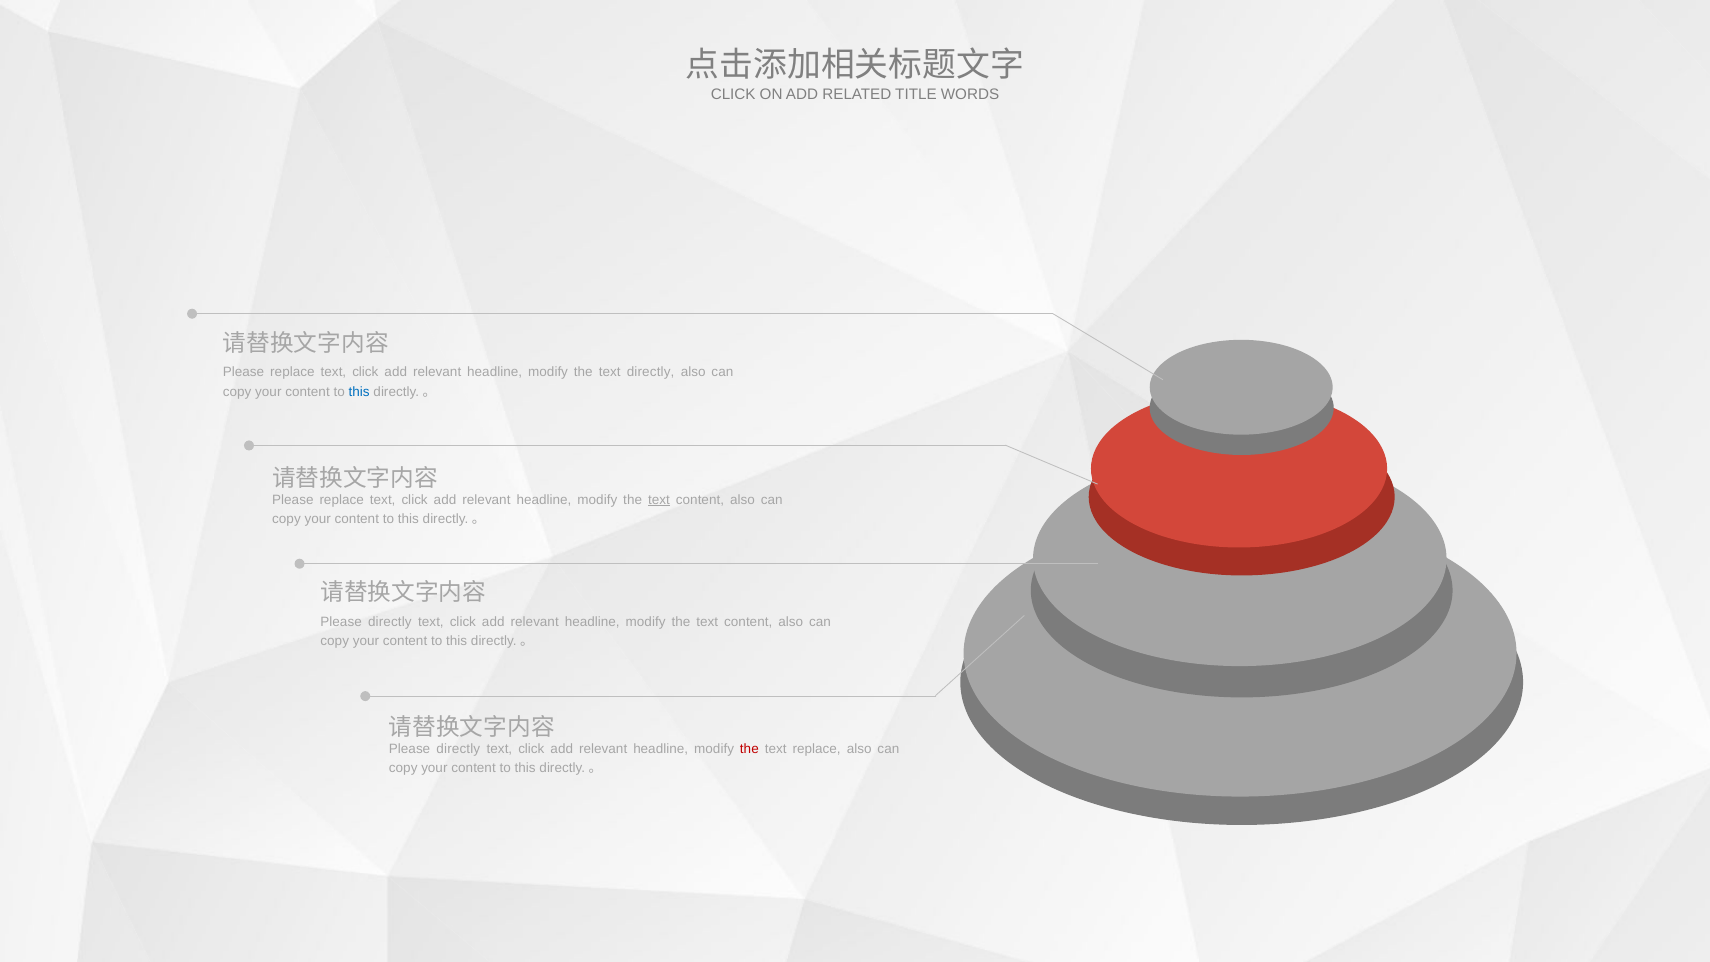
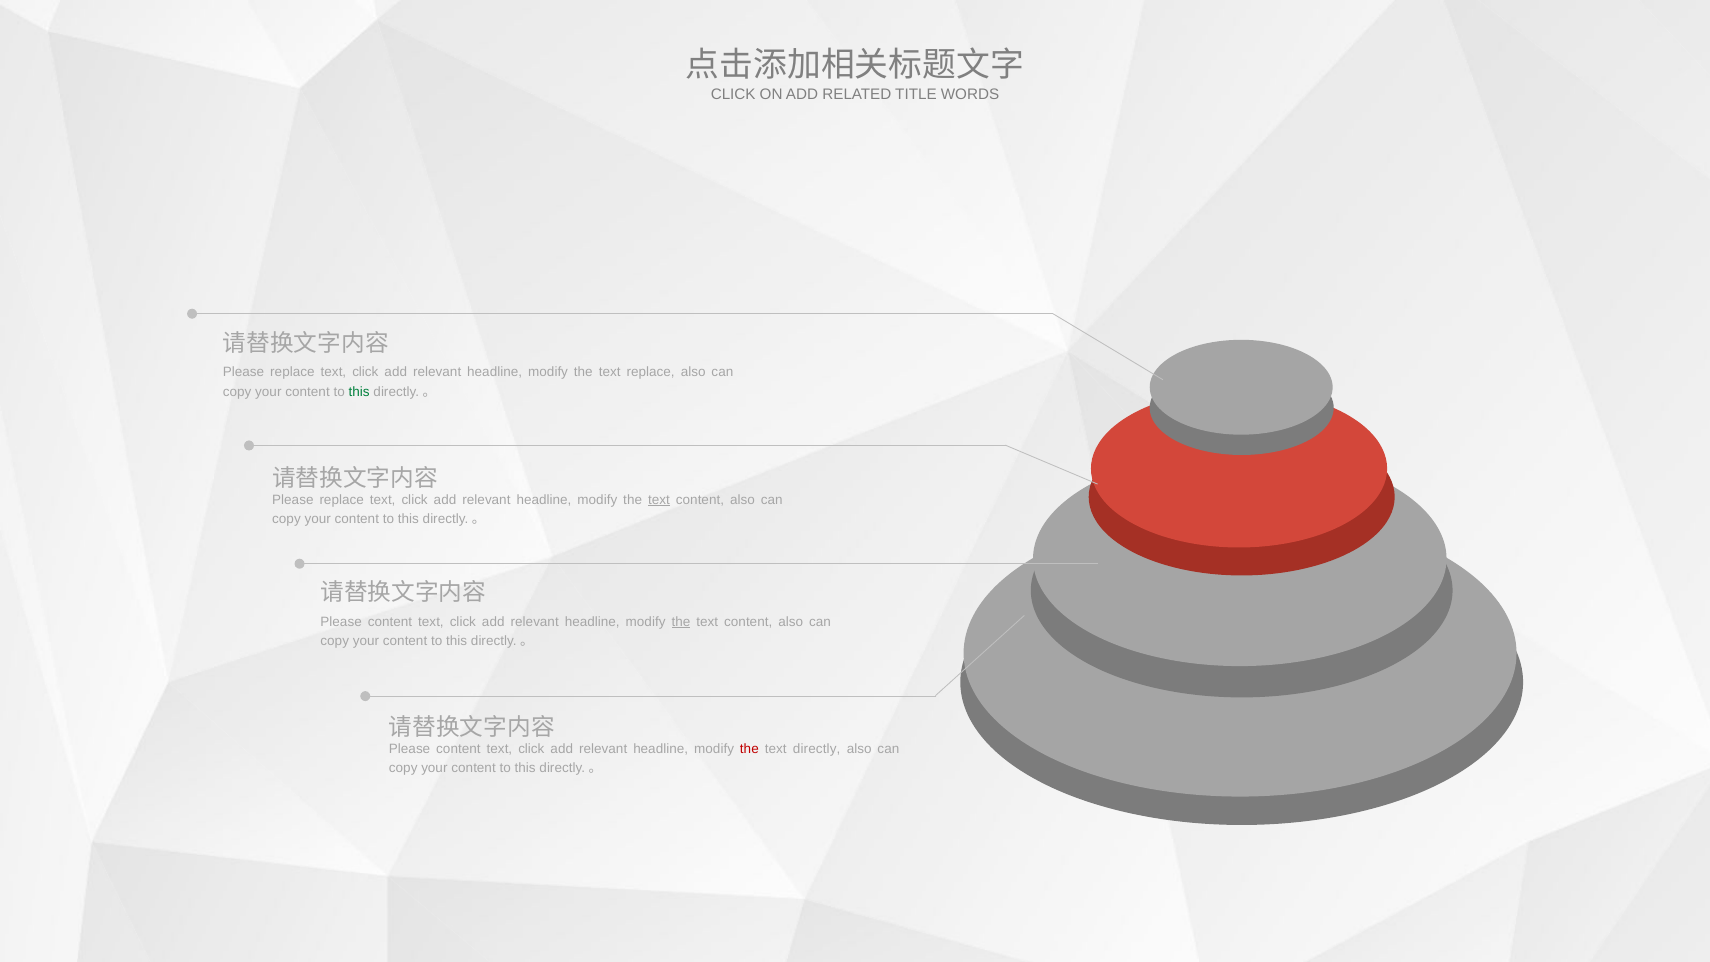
text directly: directly -> replace
this at (359, 392) colour: blue -> green
directly at (390, 621): directly -> content
the at (681, 621) underline: none -> present
directly at (458, 749): directly -> content
text replace: replace -> directly
